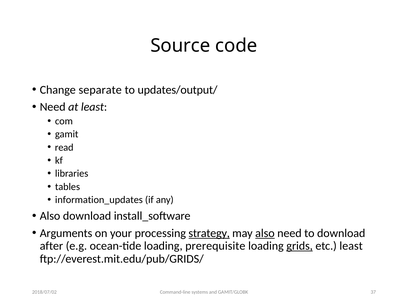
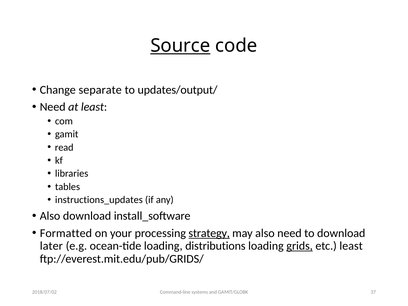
Source underline: none -> present
information_updates: information_updates -> instructions_updates
Arguments: Arguments -> Formatted
also at (265, 233) underline: present -> none
after: after -> later
prerequisite: prerequisite -> distributions
